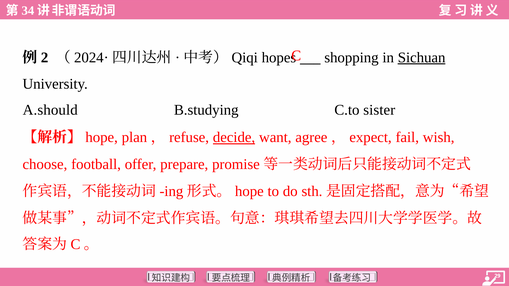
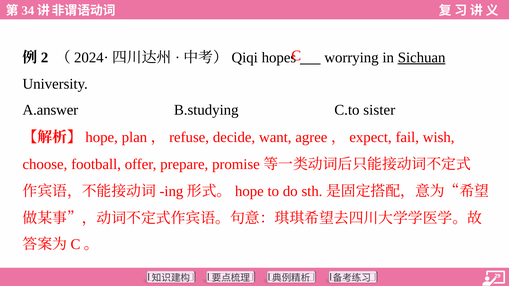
shopping: shopping -> worrying
A.should: A.should -> A.answer
decide underline: present -> none
